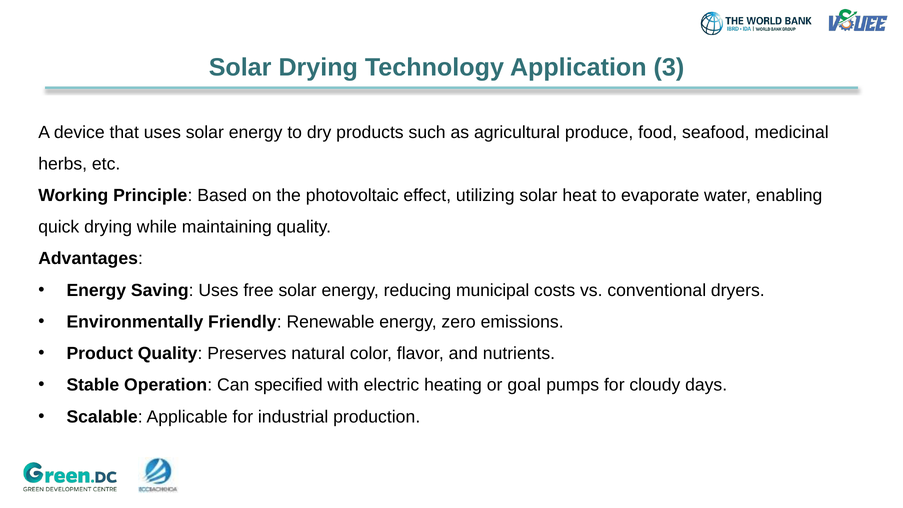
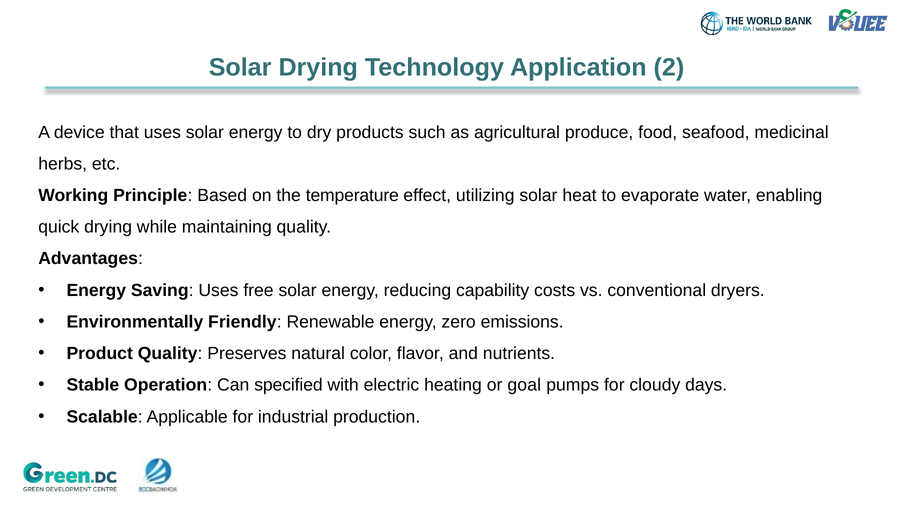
3: 3 -> 2
photovoltaic: photovoltaic -> temperature
municipal: municipal -> capability
